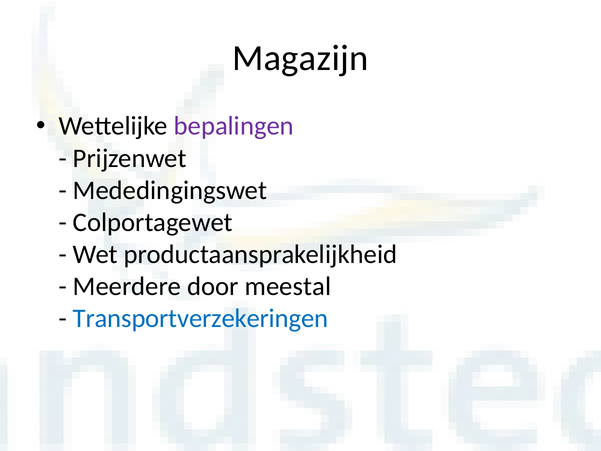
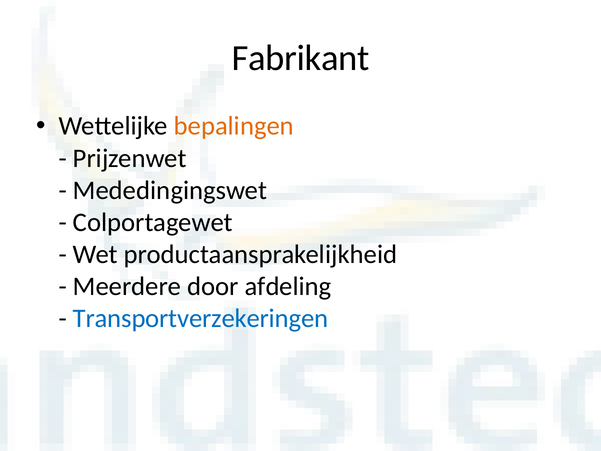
Magazijn: Magazijn -> Fabrikant
bepalingen colour: purple -> orange
meestal: meestal -> afdeling
